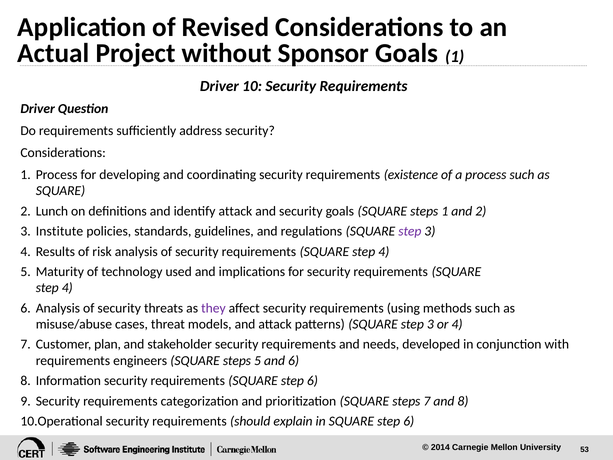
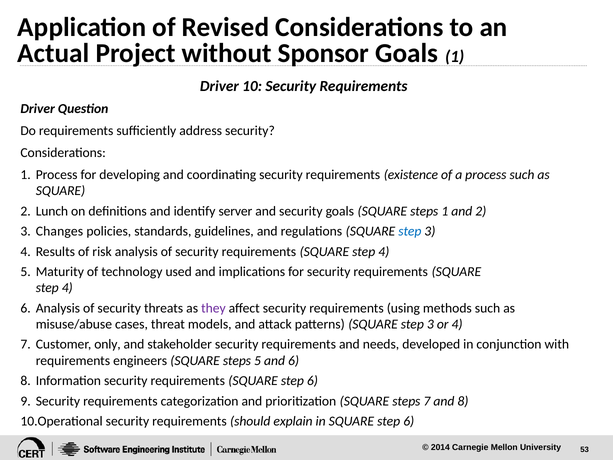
identify attack: attack -> server
Institute: Institute -> Changes
step at (410, 231) colour: purple -> blue
plan: plan -> only
